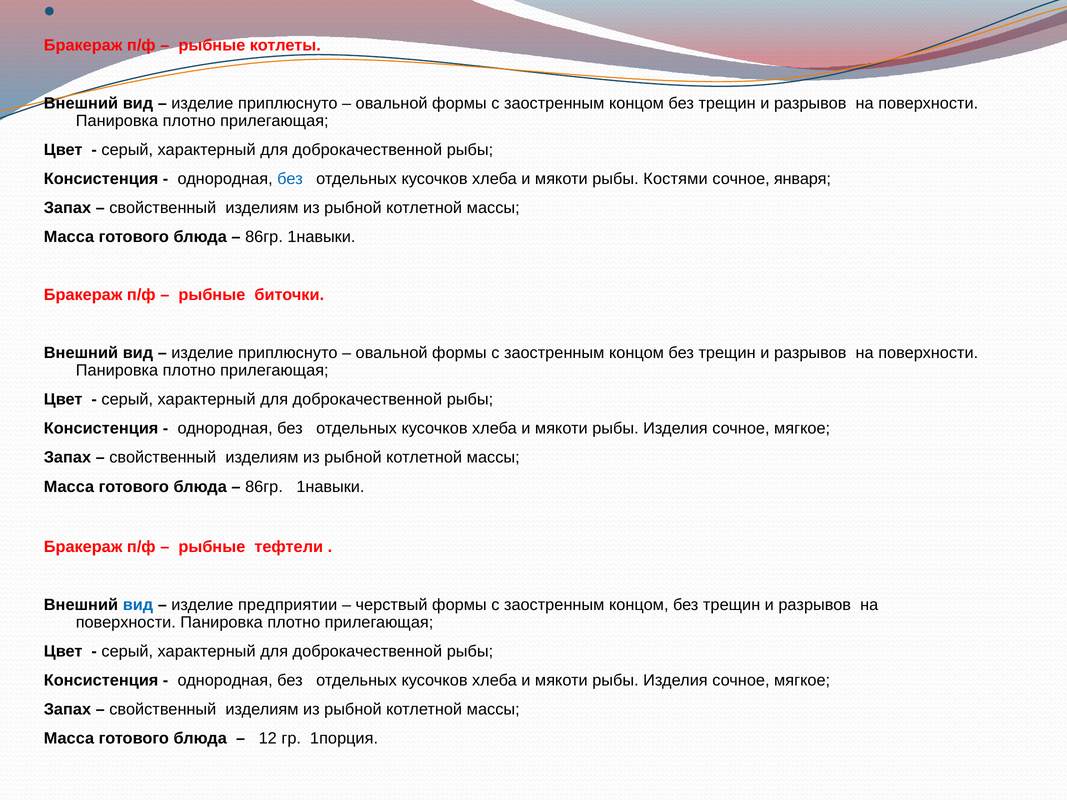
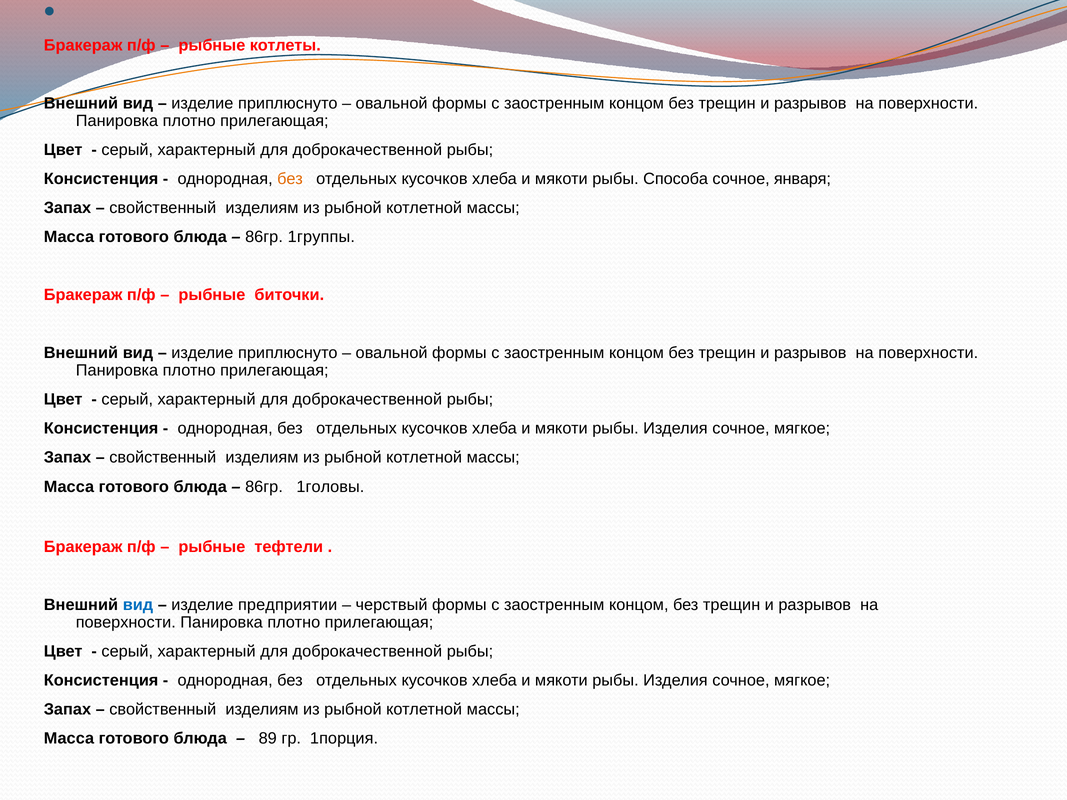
без at (290, 179) colour: blue -> orange
Костями: Костями -> Способа
1навыки at (321, 237): 1навыки -> 1группы
1навыки at (330, 487): 1навыки -> 1головы
12: 12 -> 89
